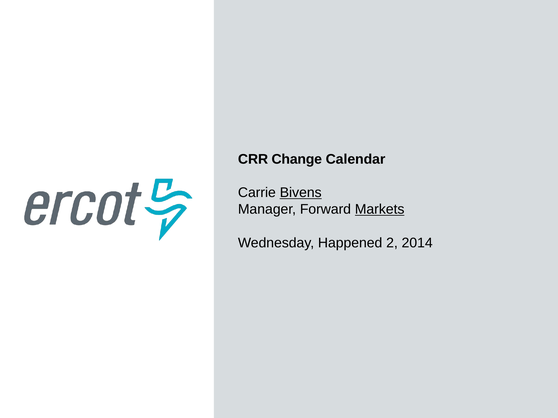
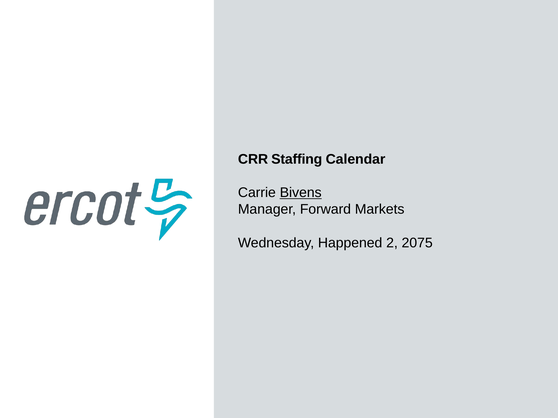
Change: Change -> Staffing
Markets underline: present -> none
2014: 2014 -> 2075
